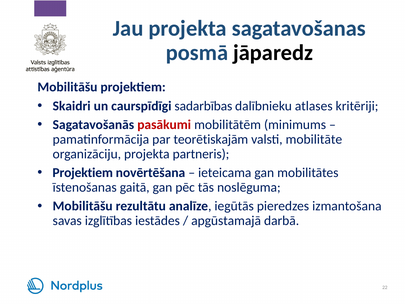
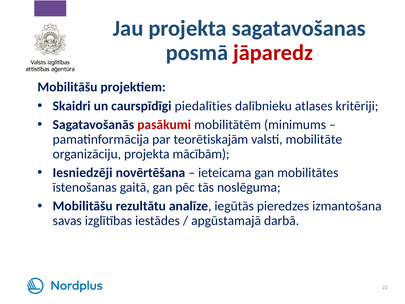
jāparedz colour: black -> red
sadarbības: sadarbības -> piedalīties
partneris: partneris -> mācībām
Projektiem at (83, 173): Projektiem -> Iesniedzēji
